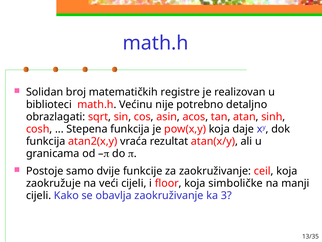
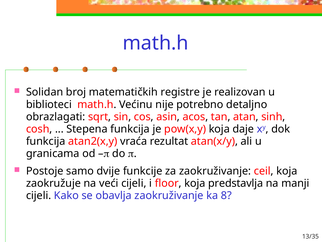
simboličke: simboličke -> predstavlja
3: 3 -> 8
